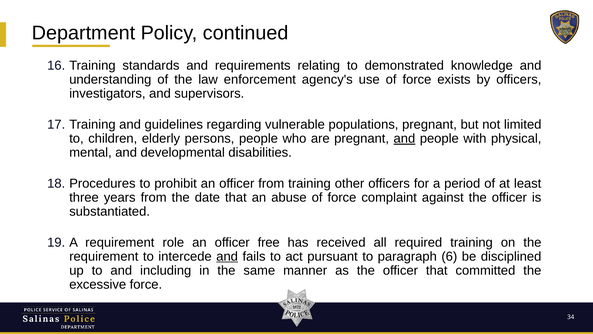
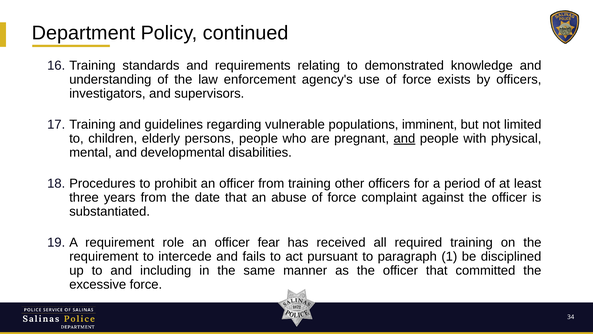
populations pregnant: pregnant -> imminent
free: free -> fear
and at (227, 256) underline: present -> none
6: 6 -> 1
